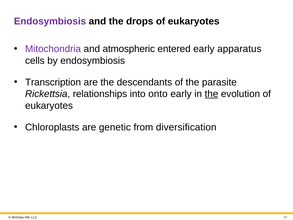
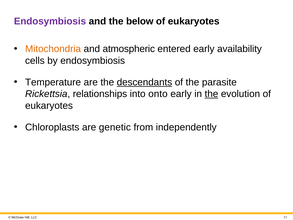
drops: drops -> below
Mitochondria colour: purple -> orange
apparatus: apparatus -> availability
Transcription: Transcription -> Temperature
descendants underline: none -> present
diversification: diversification -> independently
